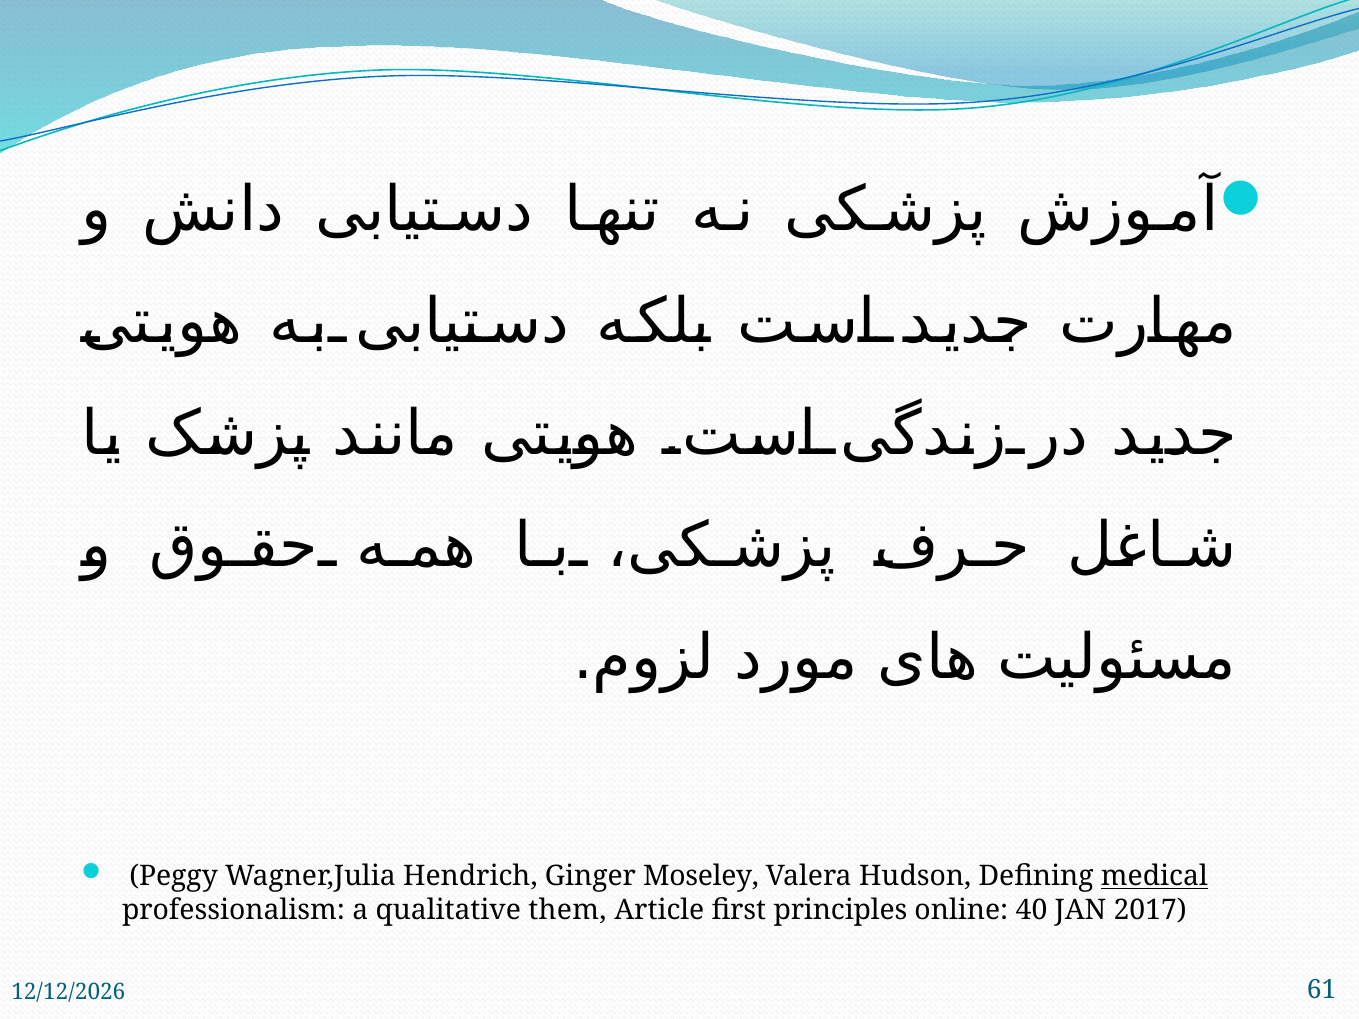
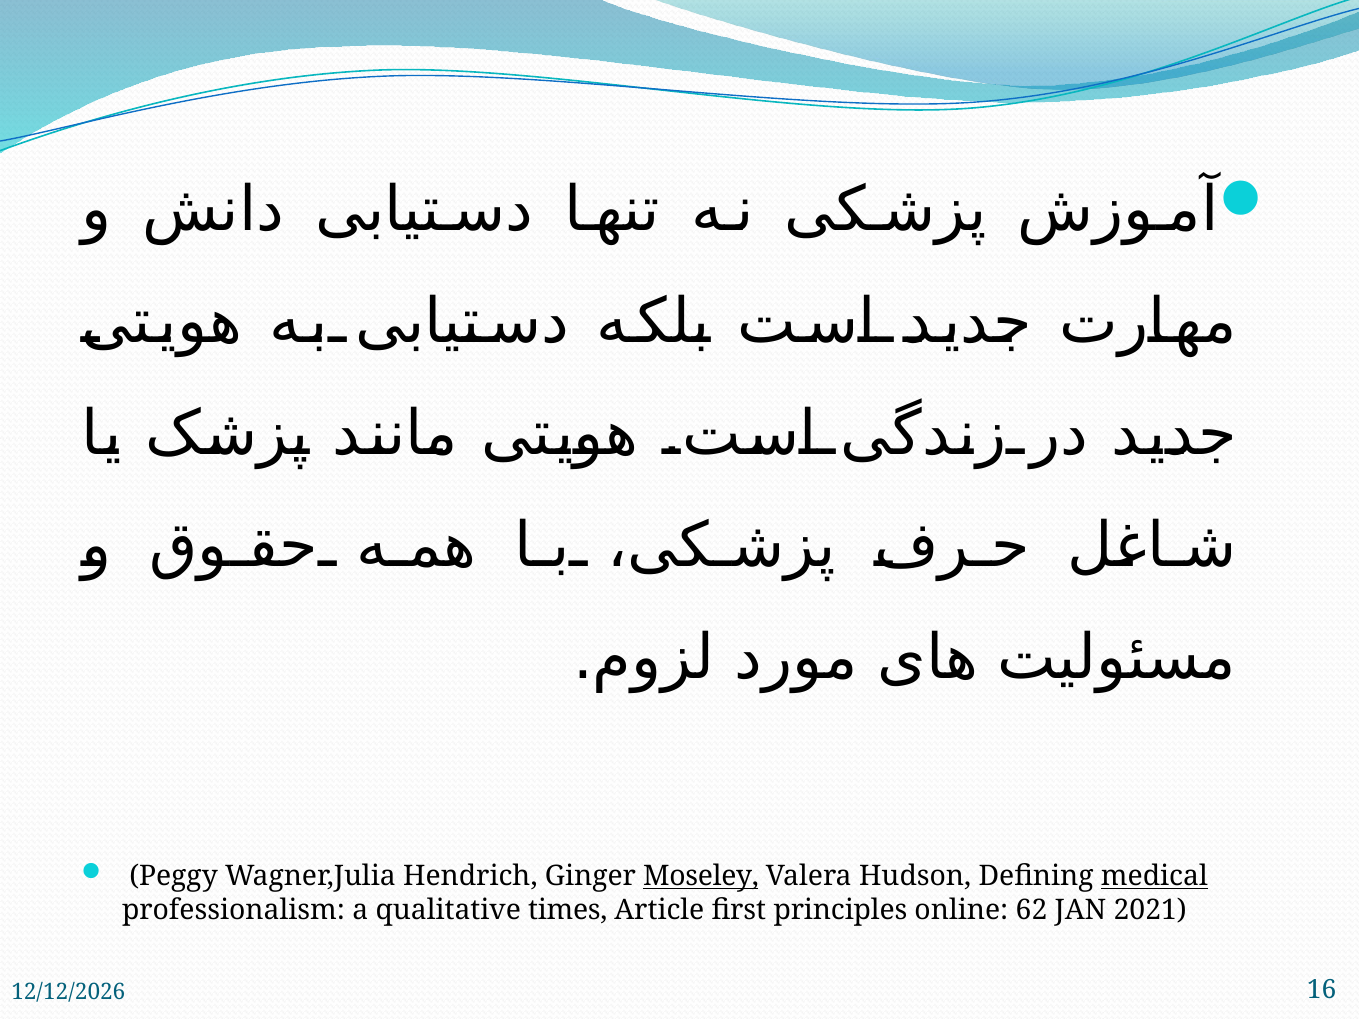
Moseley underline: none -> present
them: them -> times
40: 40 -> 62
2017: 2017 -> 2021
61: 61 -> 16
